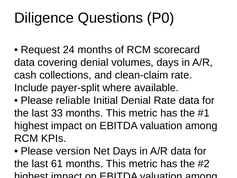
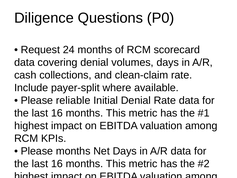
33 at (57, 113): 33 -> 16
Please version: version -> months
61 at (57, 163): 61 -> 16
